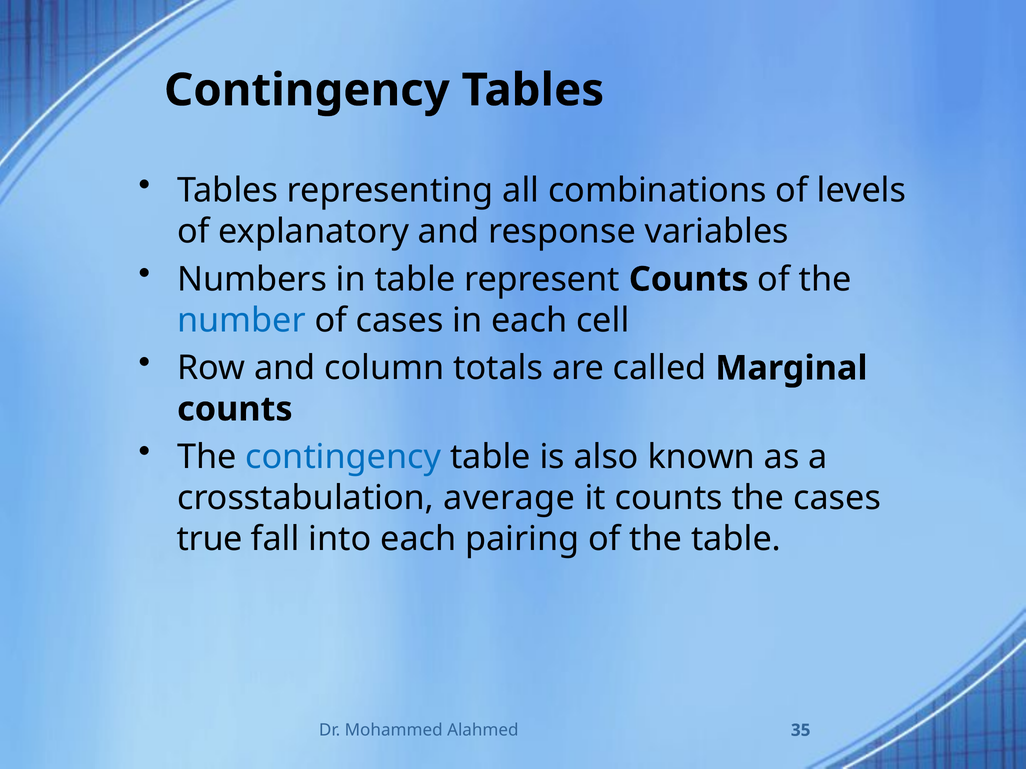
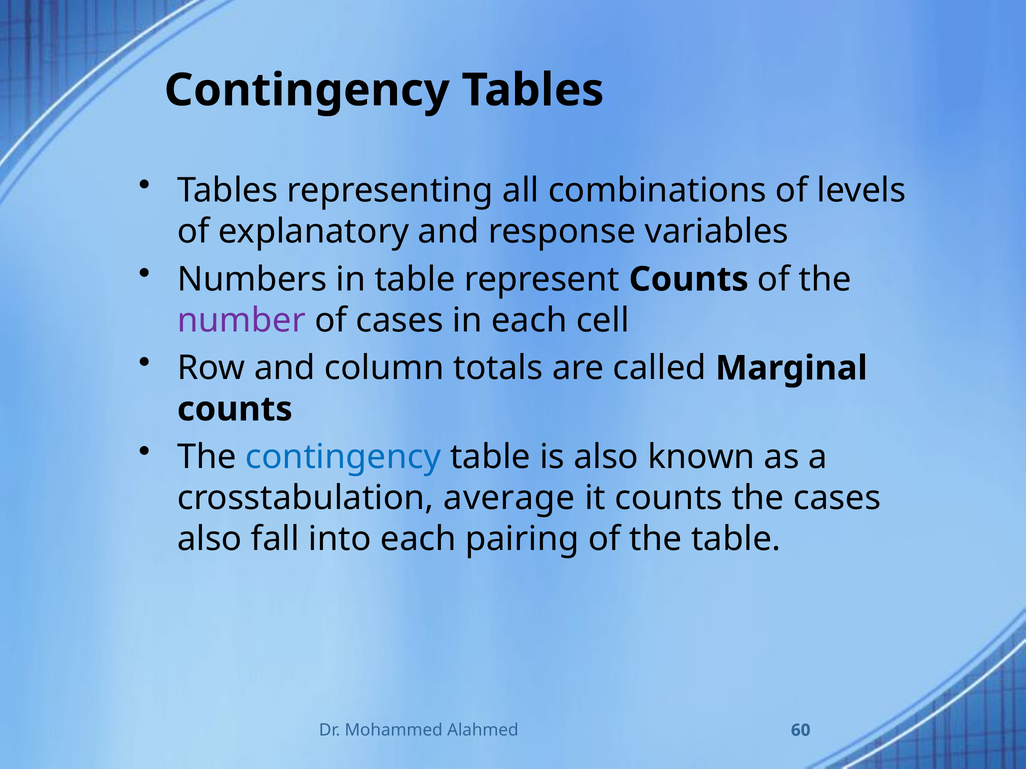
number colour: blue -> purple
true at (210, 539): true -> also
35: 35 -> 60
